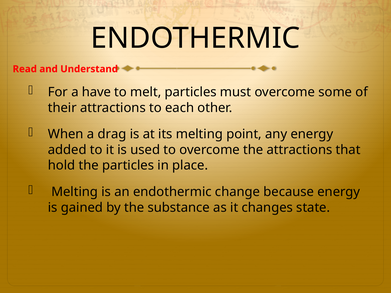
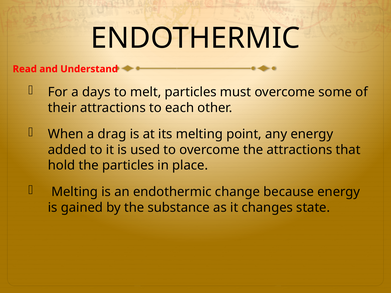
have: have -> days
